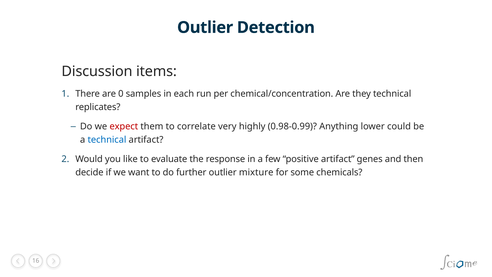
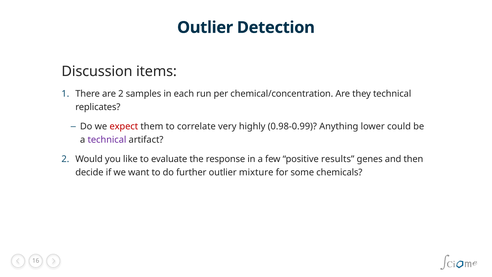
are 0: 0 -> 2
technical at (107, 140) colour: blue -> purple
positive artifact: artifact -> results
